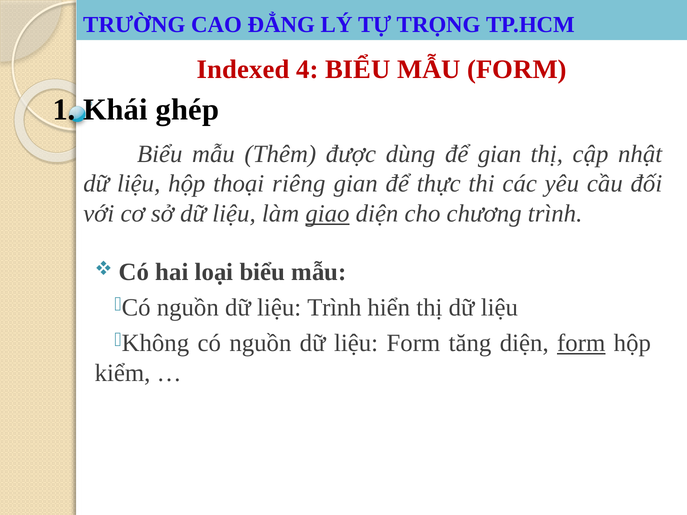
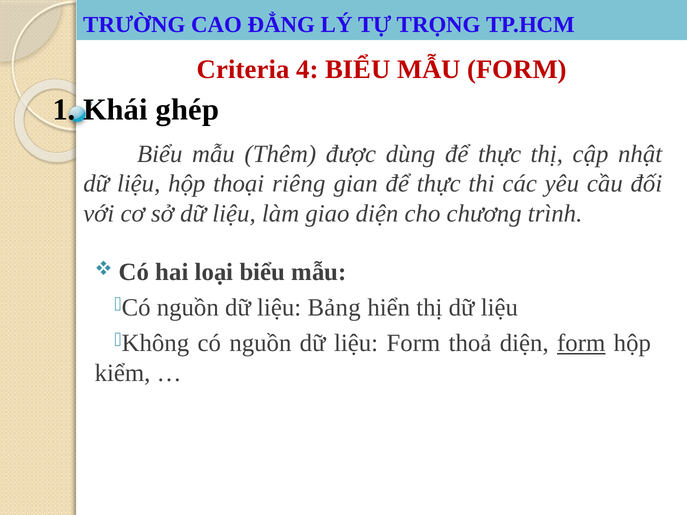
Indexed: Indexed -> Criteria
dùng để gian: gian -> thực
giao underline: present -> none
liệu Trình: Trình -> Bảng
tăng: tăng -> thoả
